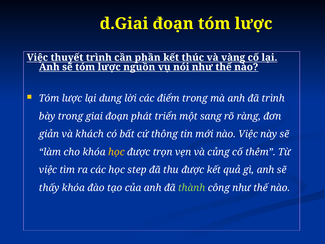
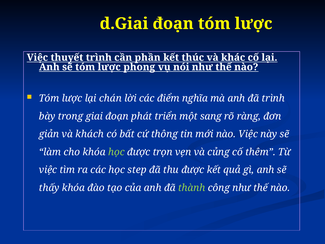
vàng: vàng -> khác
nguồn: nguồn -> phong
dung: dung -> chán
điểm trong: trong -> nghĩa
học at (116, 152) colour: yellow -> light green
